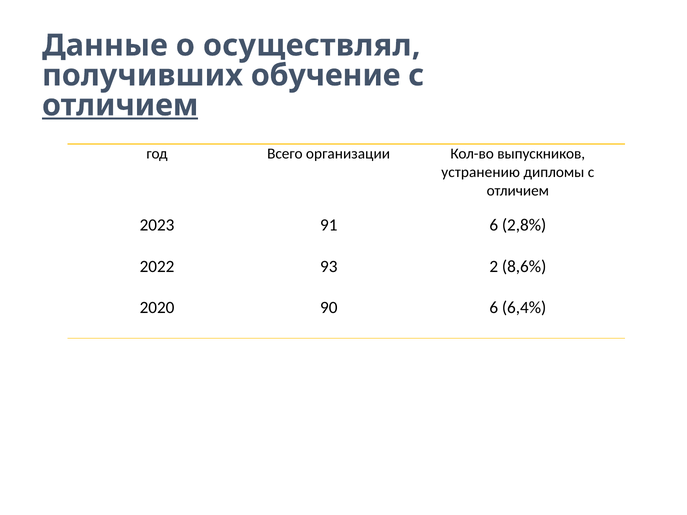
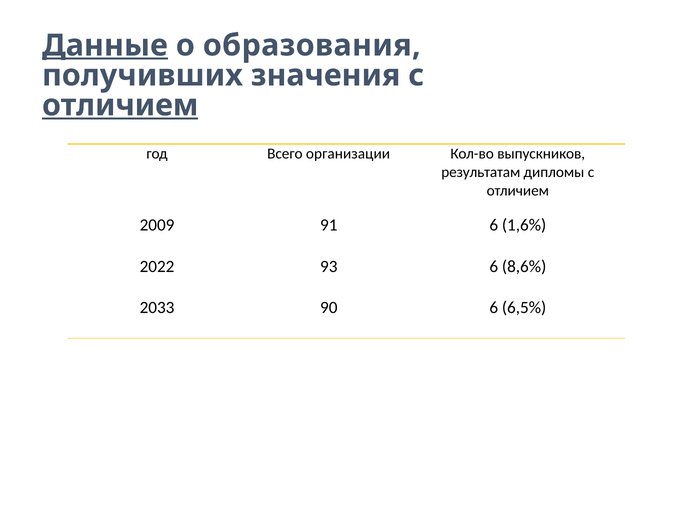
Данные underline: none -> present
осуществлял: осуществлял -> образования
обучение: обучение -> значения
устранению: устранению -> результатам
2023: 2023 -> 2009
2,8%: 2,8% -> 1,6%
93 2: 2 -> 6
2020: 2020 -> 2033
6,4%: 6,4% -> 6,5%
